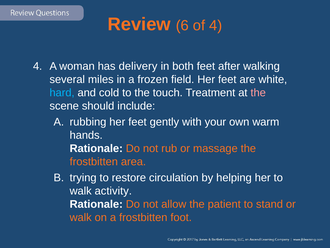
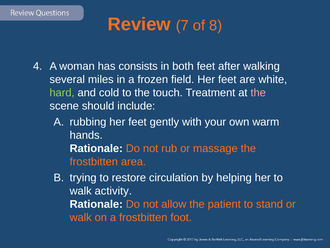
6: 6 -> 7
of 4: 4 -> 8
delivery: delivery -> consists
hard colour: light blue -> light green
